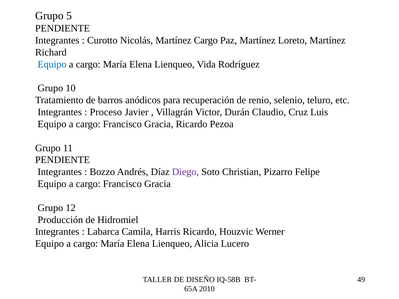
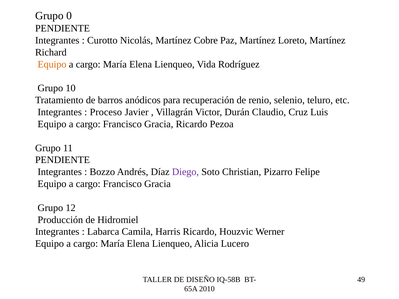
5: 5 -> 0
Martínez Cargo: Cargo -> Cobre
Equipo at (52, 64) colour: blue -> orange
